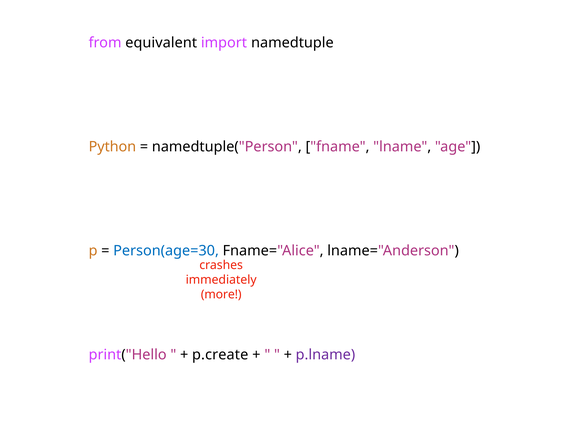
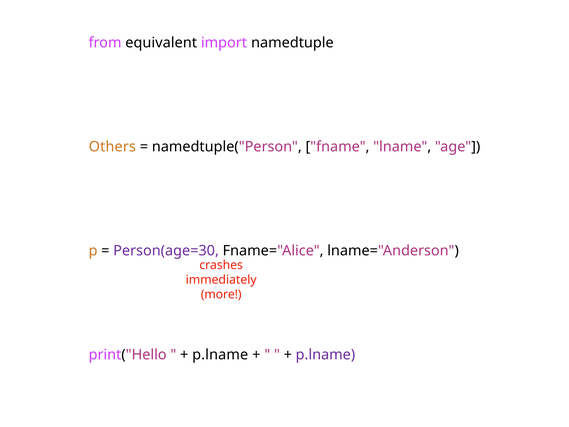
Python: Python -> Others
Person(age=30 colour: blue -> purple
p.create at (220, 355): p.create -> p.lname
